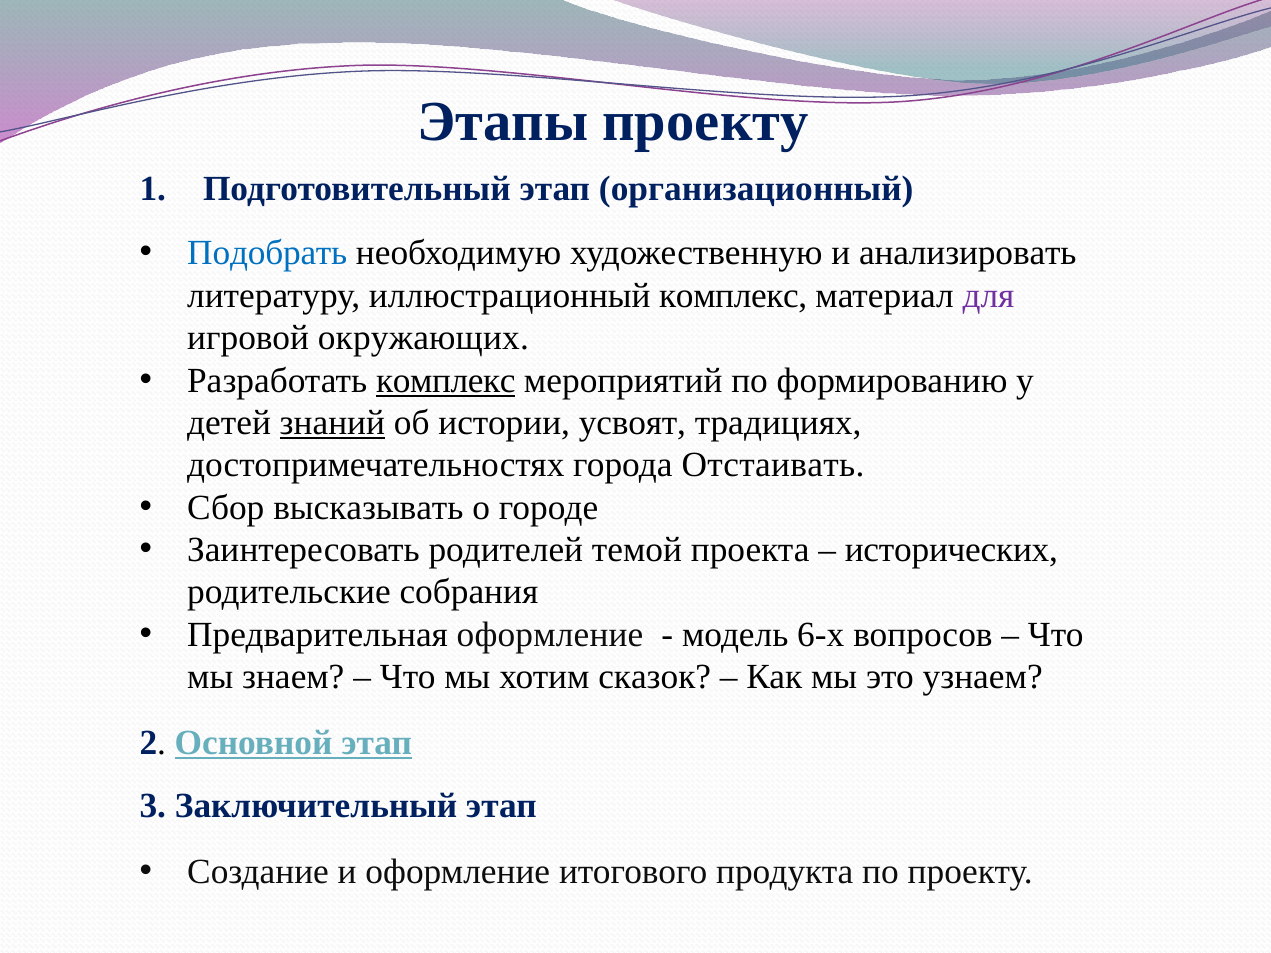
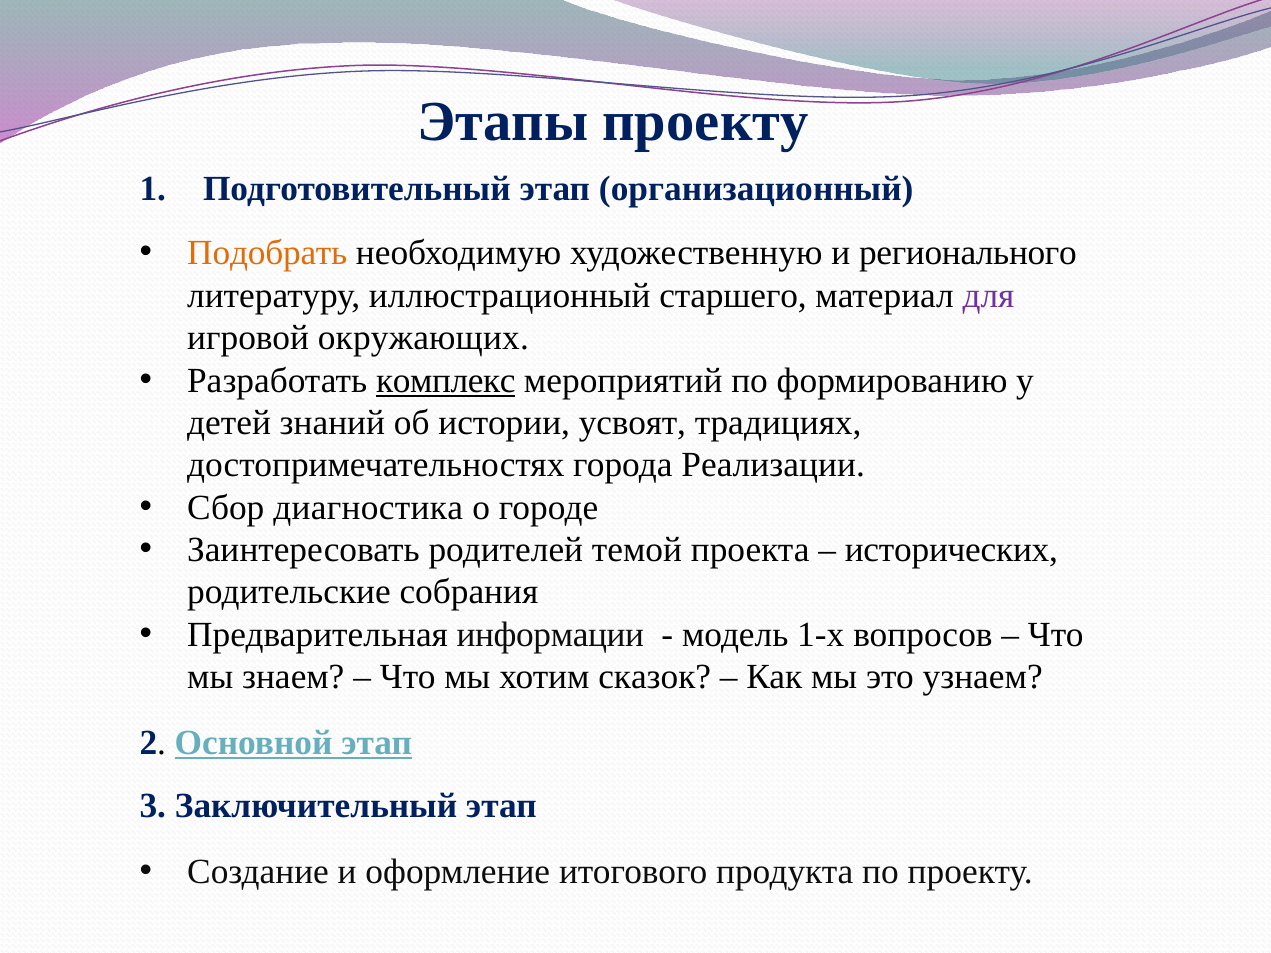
Подобрать colour: blue -> orange
анализировать: анализировать -> регионального
иллюстрационный комплекс: комплекс -> старшего
знаний underline: present -> none
Отстаивать: Отстаивать -> Реализации
высказывать: высказывать -> диагностика
Предварительная оформление: оформление -> информации
6-х: 6-х -> 1-х
